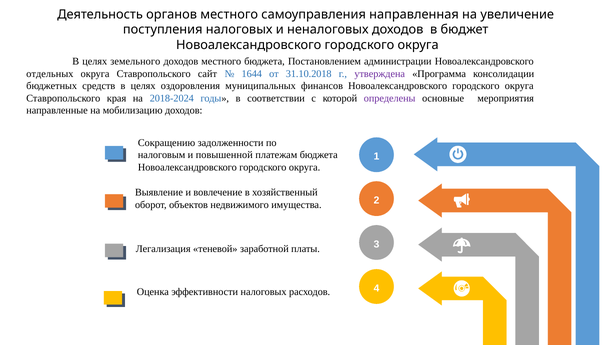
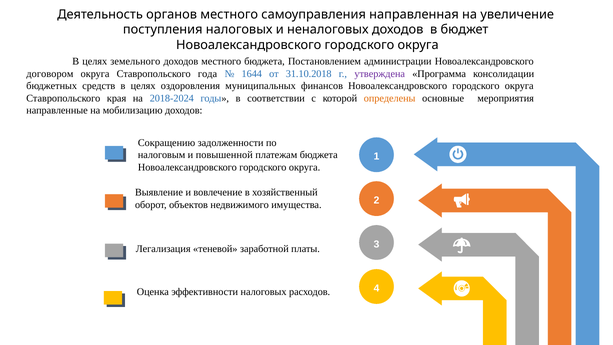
отдельных: отдельных -> договором
сайт: сайт -> года
определены colour: purple -> orange
